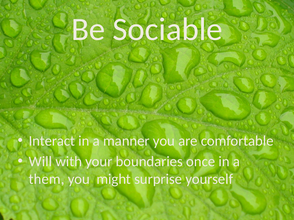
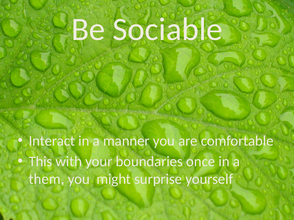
Will: Will -> This
